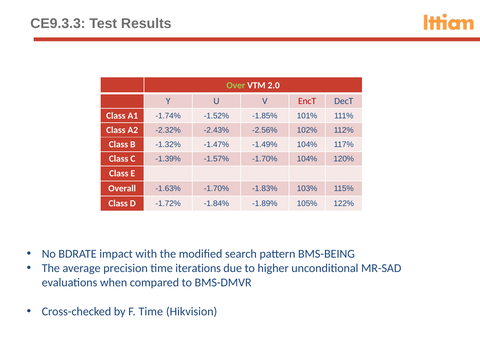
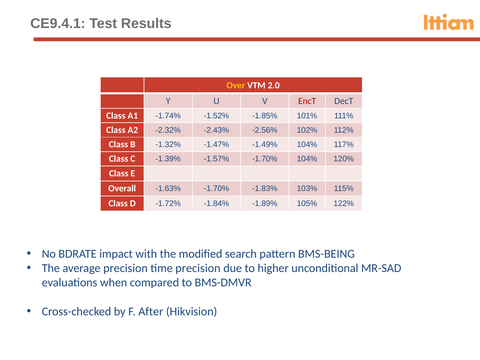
CE9.3.3: CE9.3.3 -> CE9.4.1
Over colour: light green -> yellow
time iterations: iterations -> precision
F Time: Time -> After
